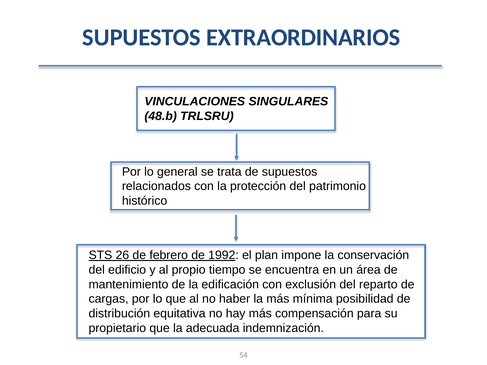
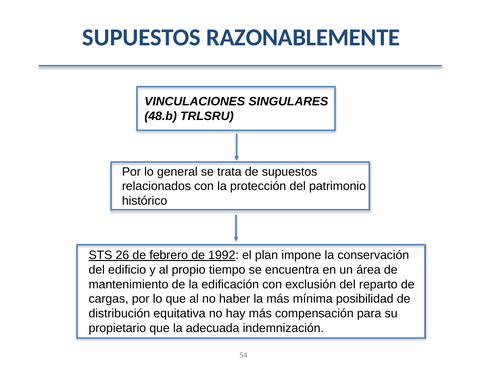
EXTRAORDINARIOS: EXTRAORDINARIOS -> RAZONABLEMENTE
